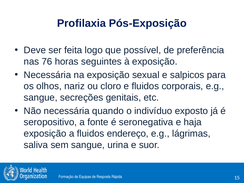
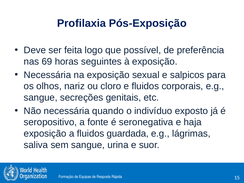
76: 76 -> 69
endereço: endereço -> guardada
